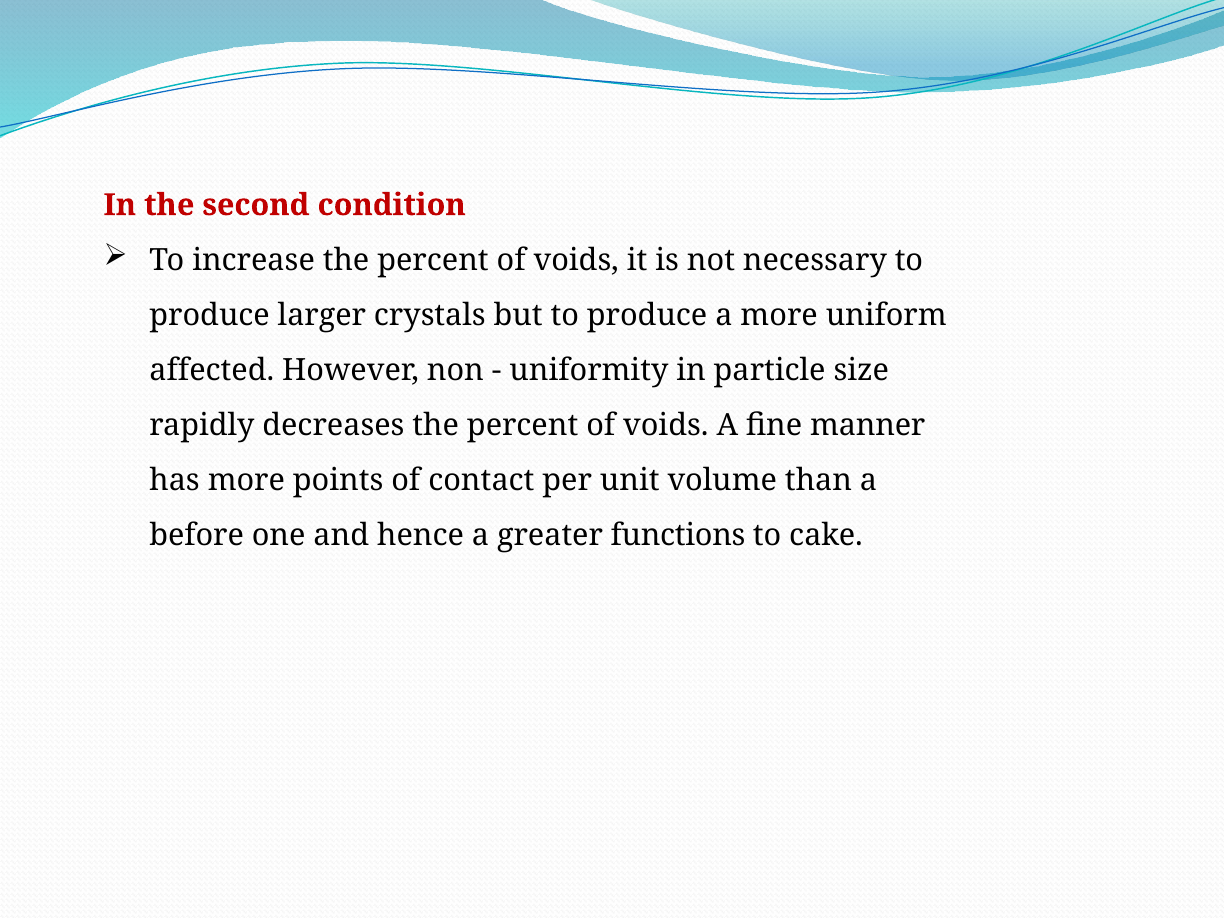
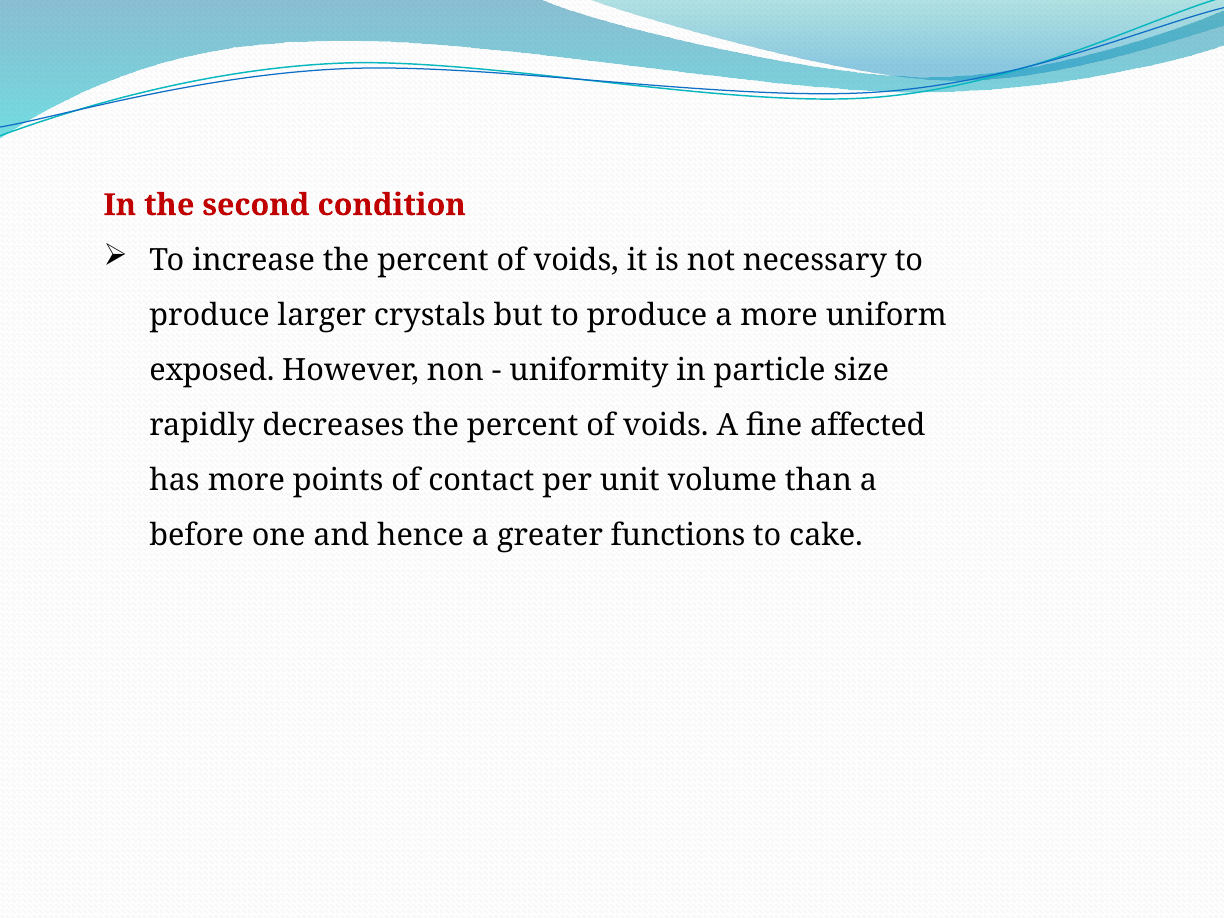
affected: affected -> exposed
manner: manner -> affected
